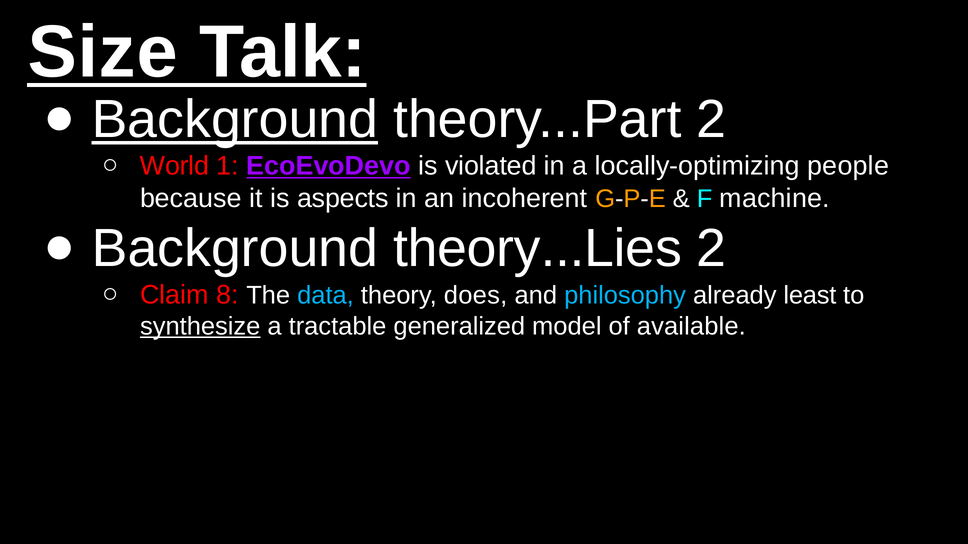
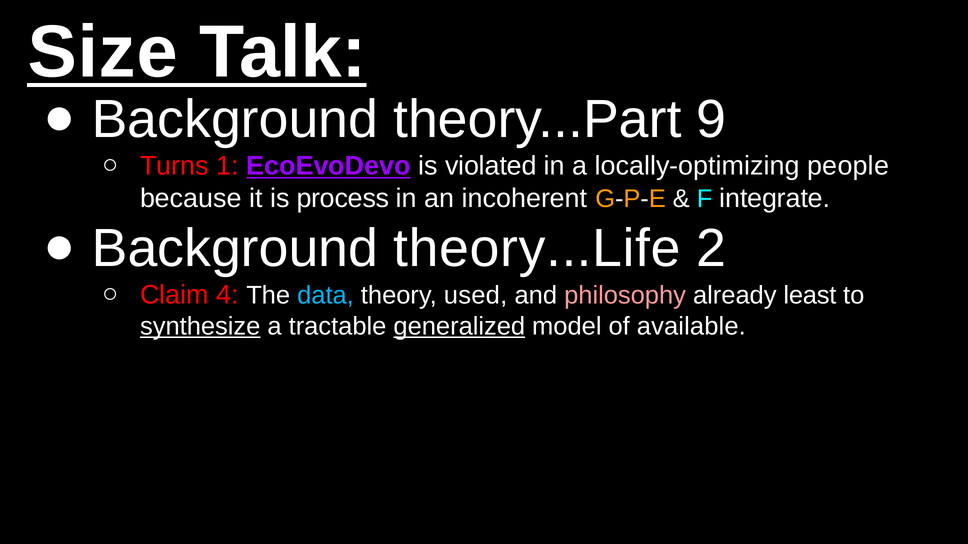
Background at (235, 120) underline: present -> none
theory...Part 2: 2 -> 9
World: World -> Turns
aspects: aspects -> process
machine: machine -> integrate
theory...Lies: theory...Lies -> theory...Life
8: 8 -> 4
does: does -> used
philosophy colour: light blue -> pink
generalized underline: none -> present
